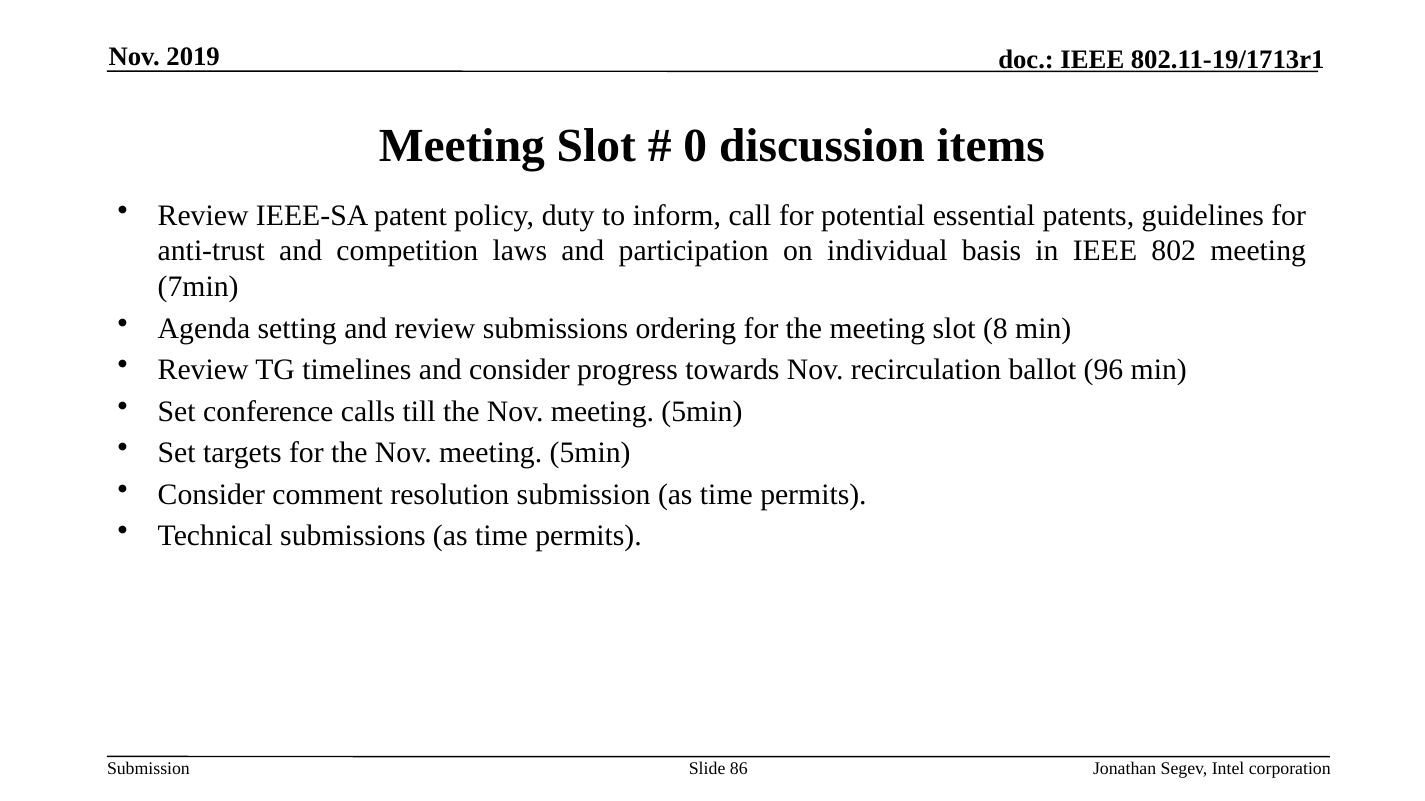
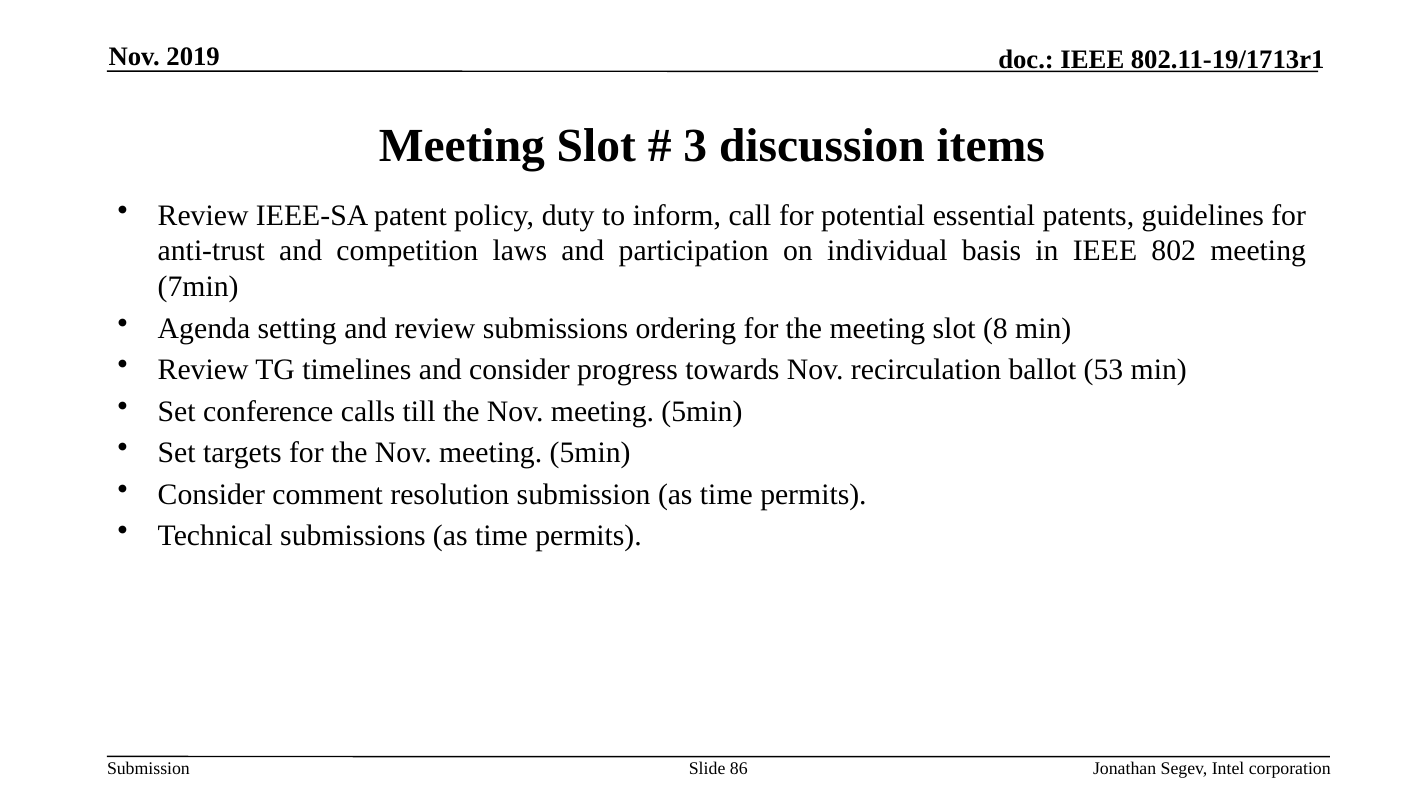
0: 0 -> 3
96: 96 -> 53
